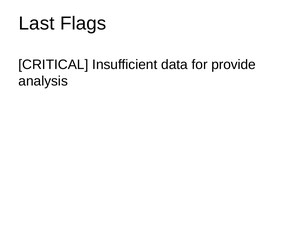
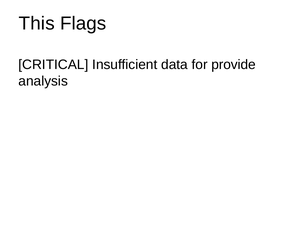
Last: Last -> This
